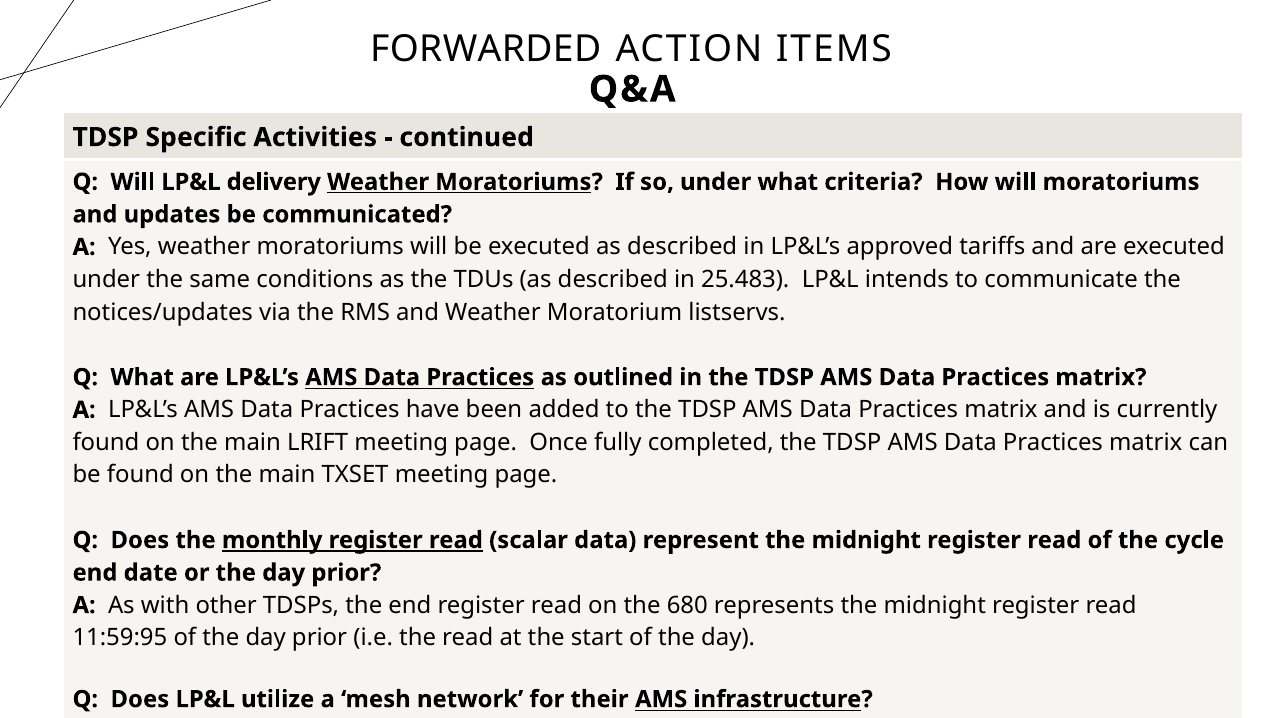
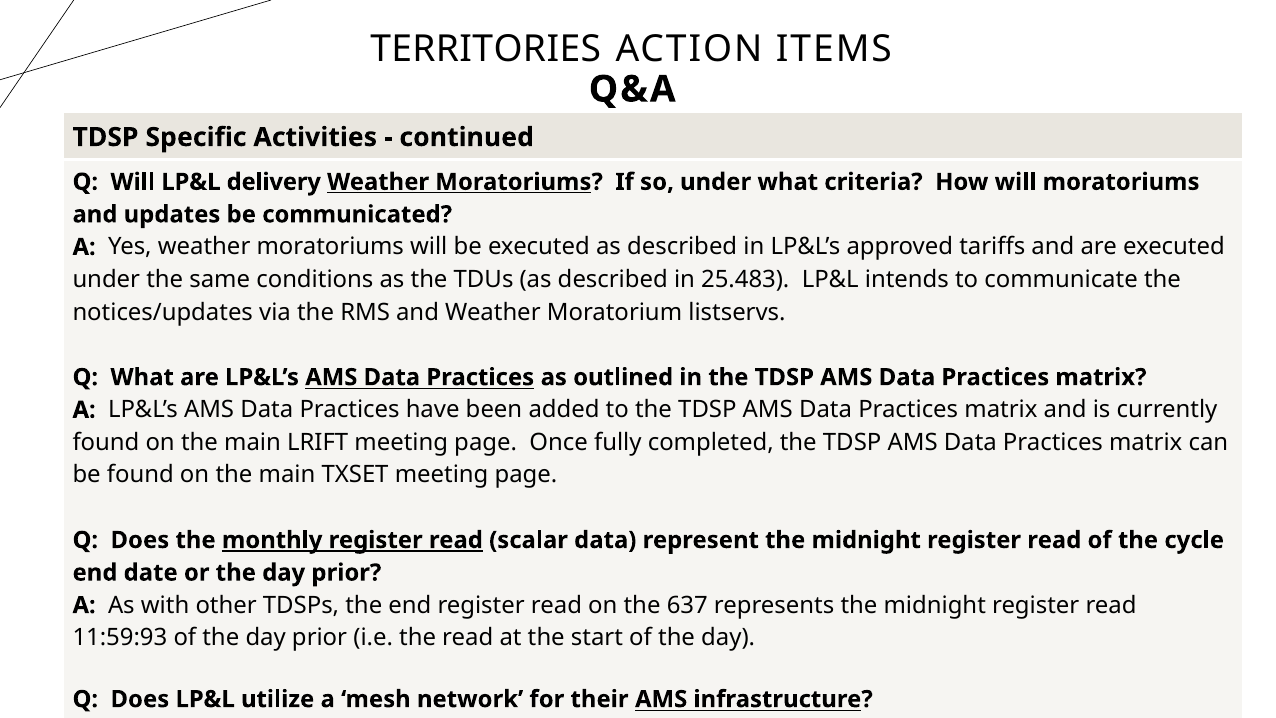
FORWARDED: FORWARDED -> TERRITORIES
680: 680 -> 637
11:59:95: 11:59:95 -> 11:59:93
